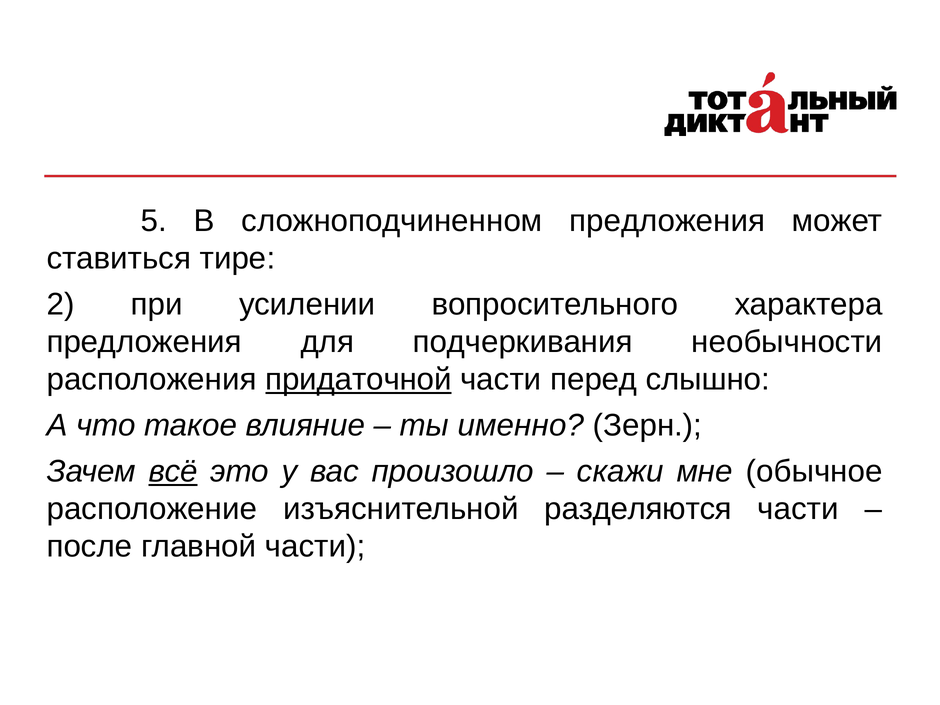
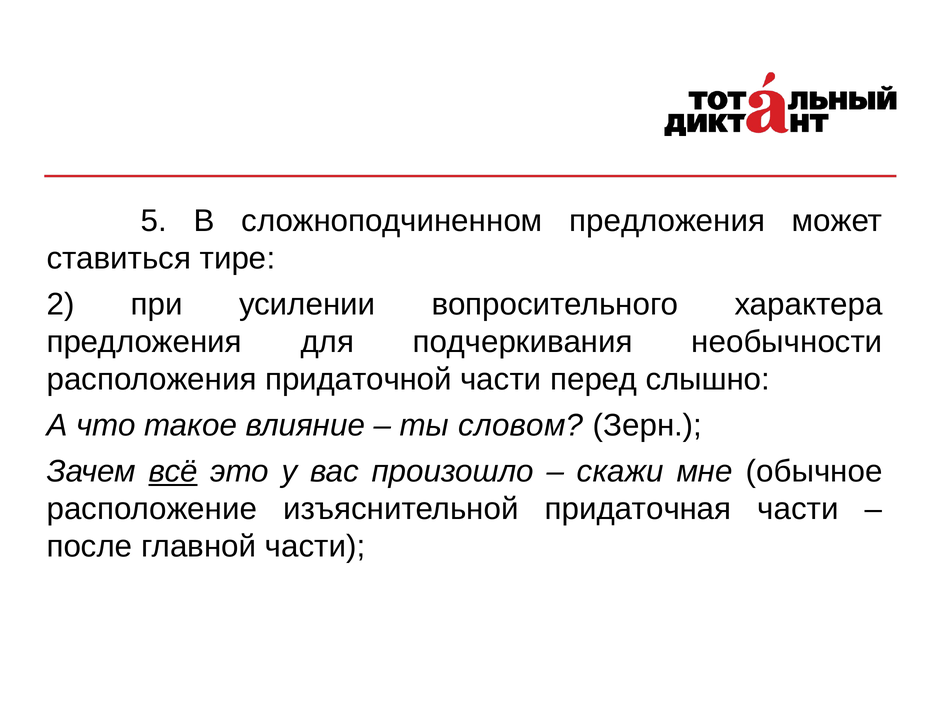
придаточной underline: present -> none
именно: именно -> словом
разделяются: разделяются -> придаточная
